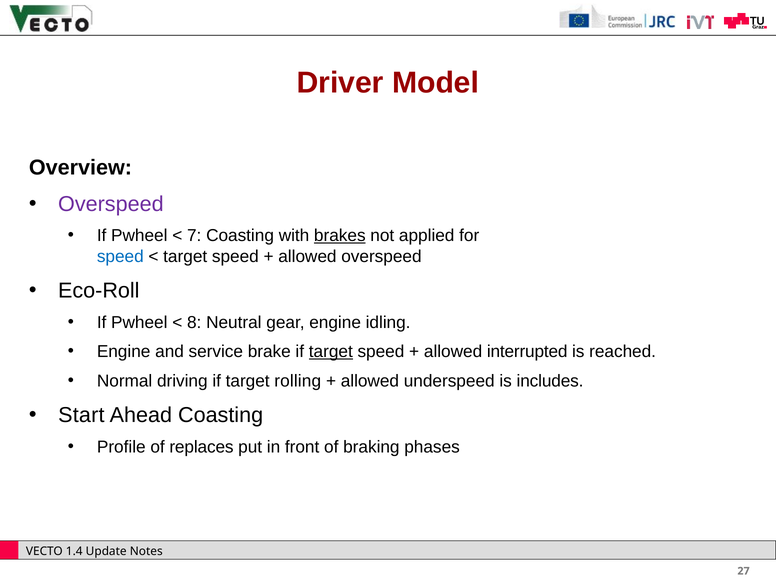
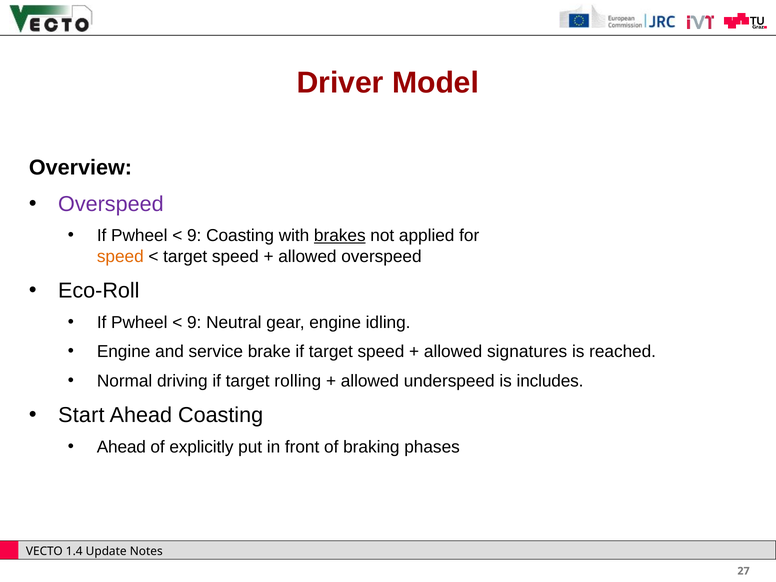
7 at (194, 236): 7 -> 9
speed at (120, 256) colour: blue -> orange
8 at (194, 322): 8 -> 9
target at (331, 352) underline: present -> none
interrupted: interrupted -> signatures
Profile at (121, 447): Profile -> Ahead
replaces: replaces -> explicitly
